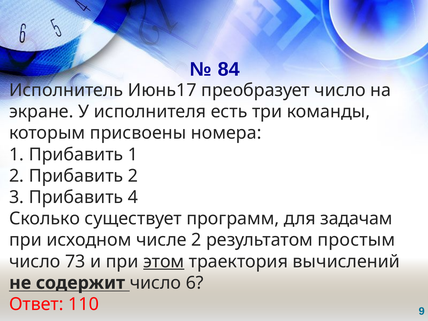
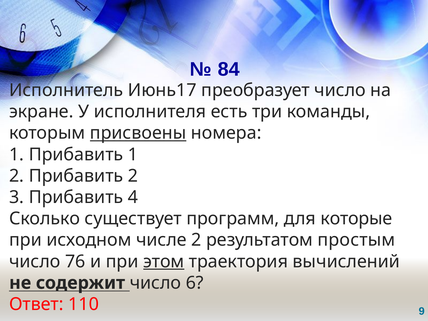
присвоены underline: none -> present
задачам: задачам -> которые
73: 73 -> 76
